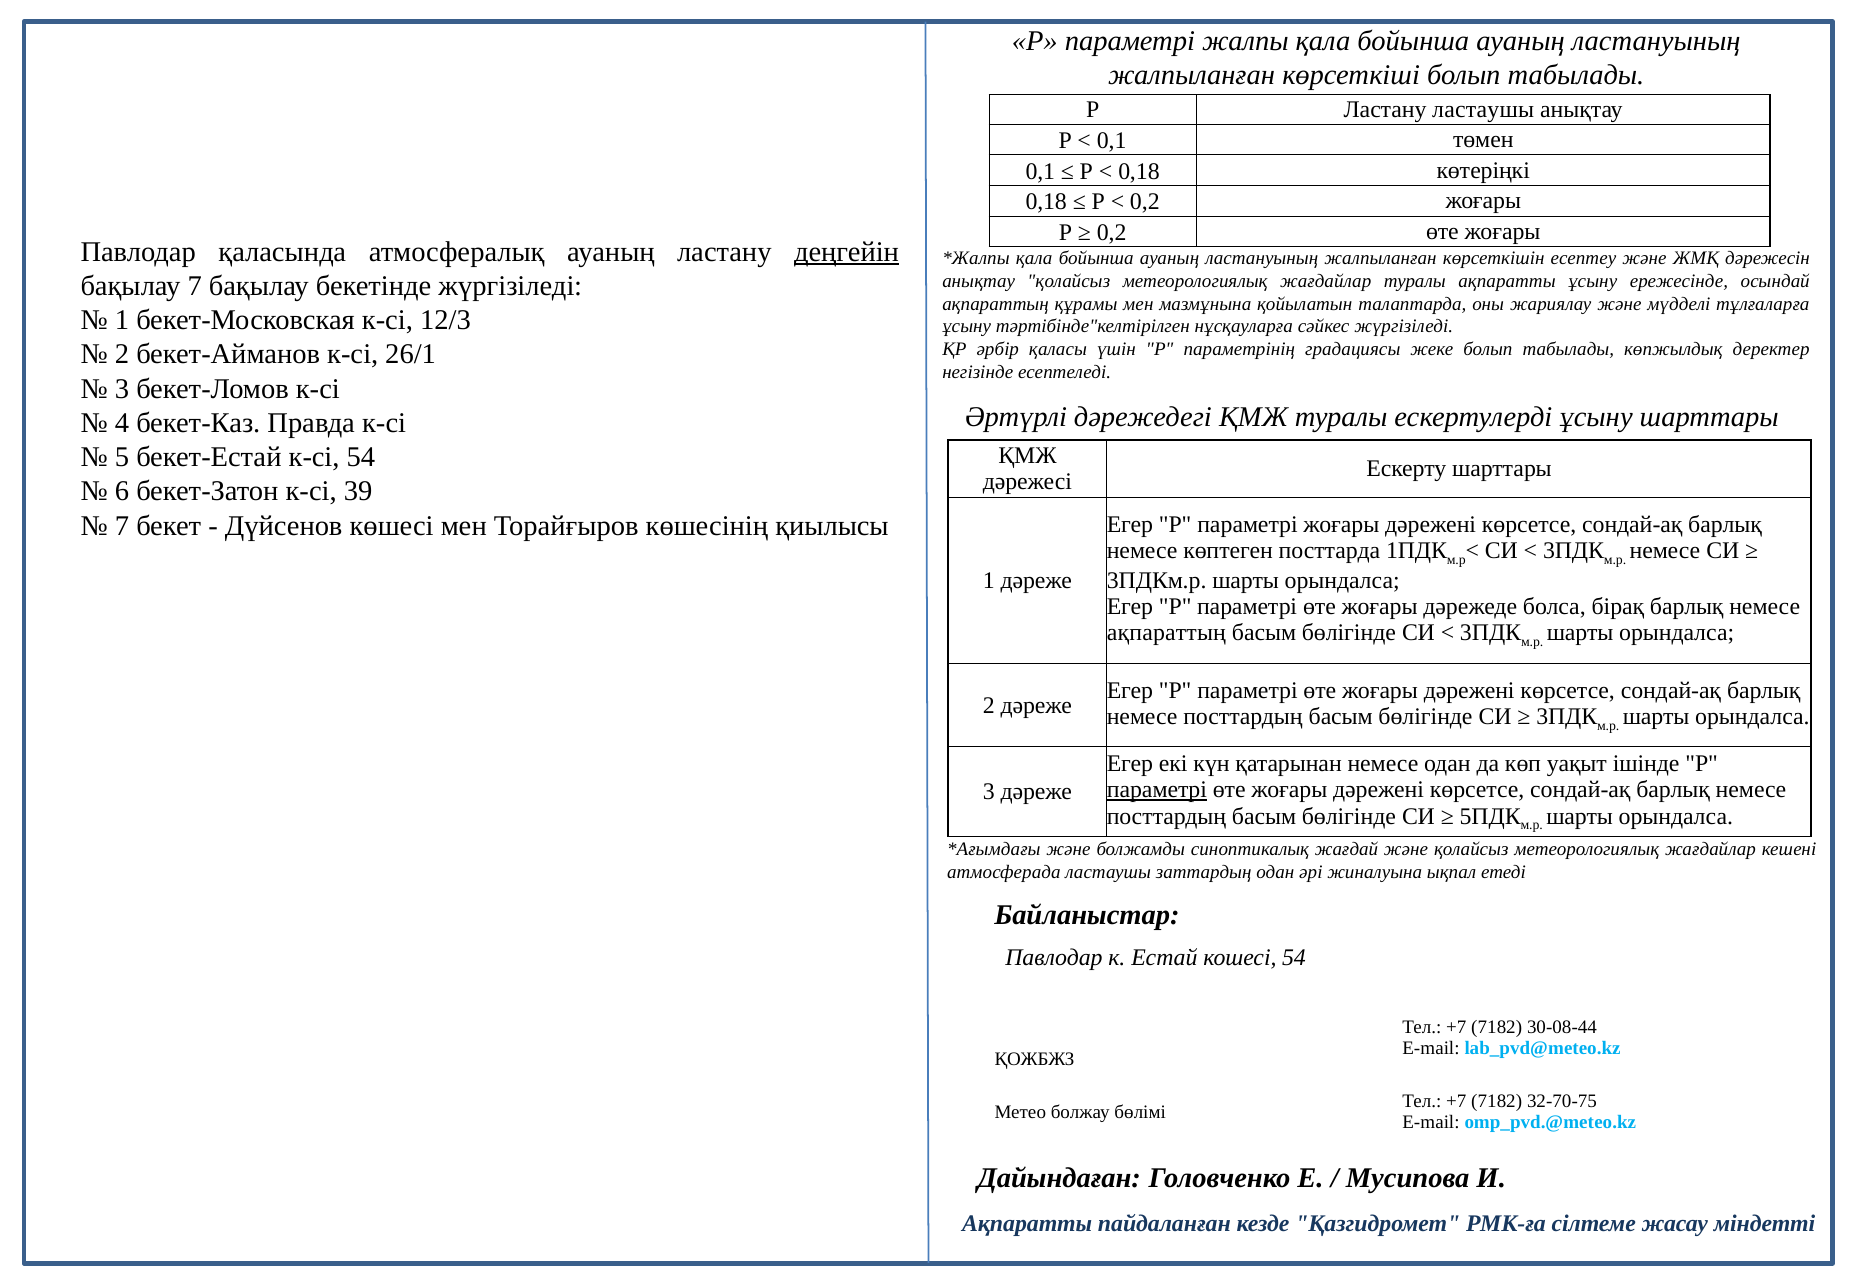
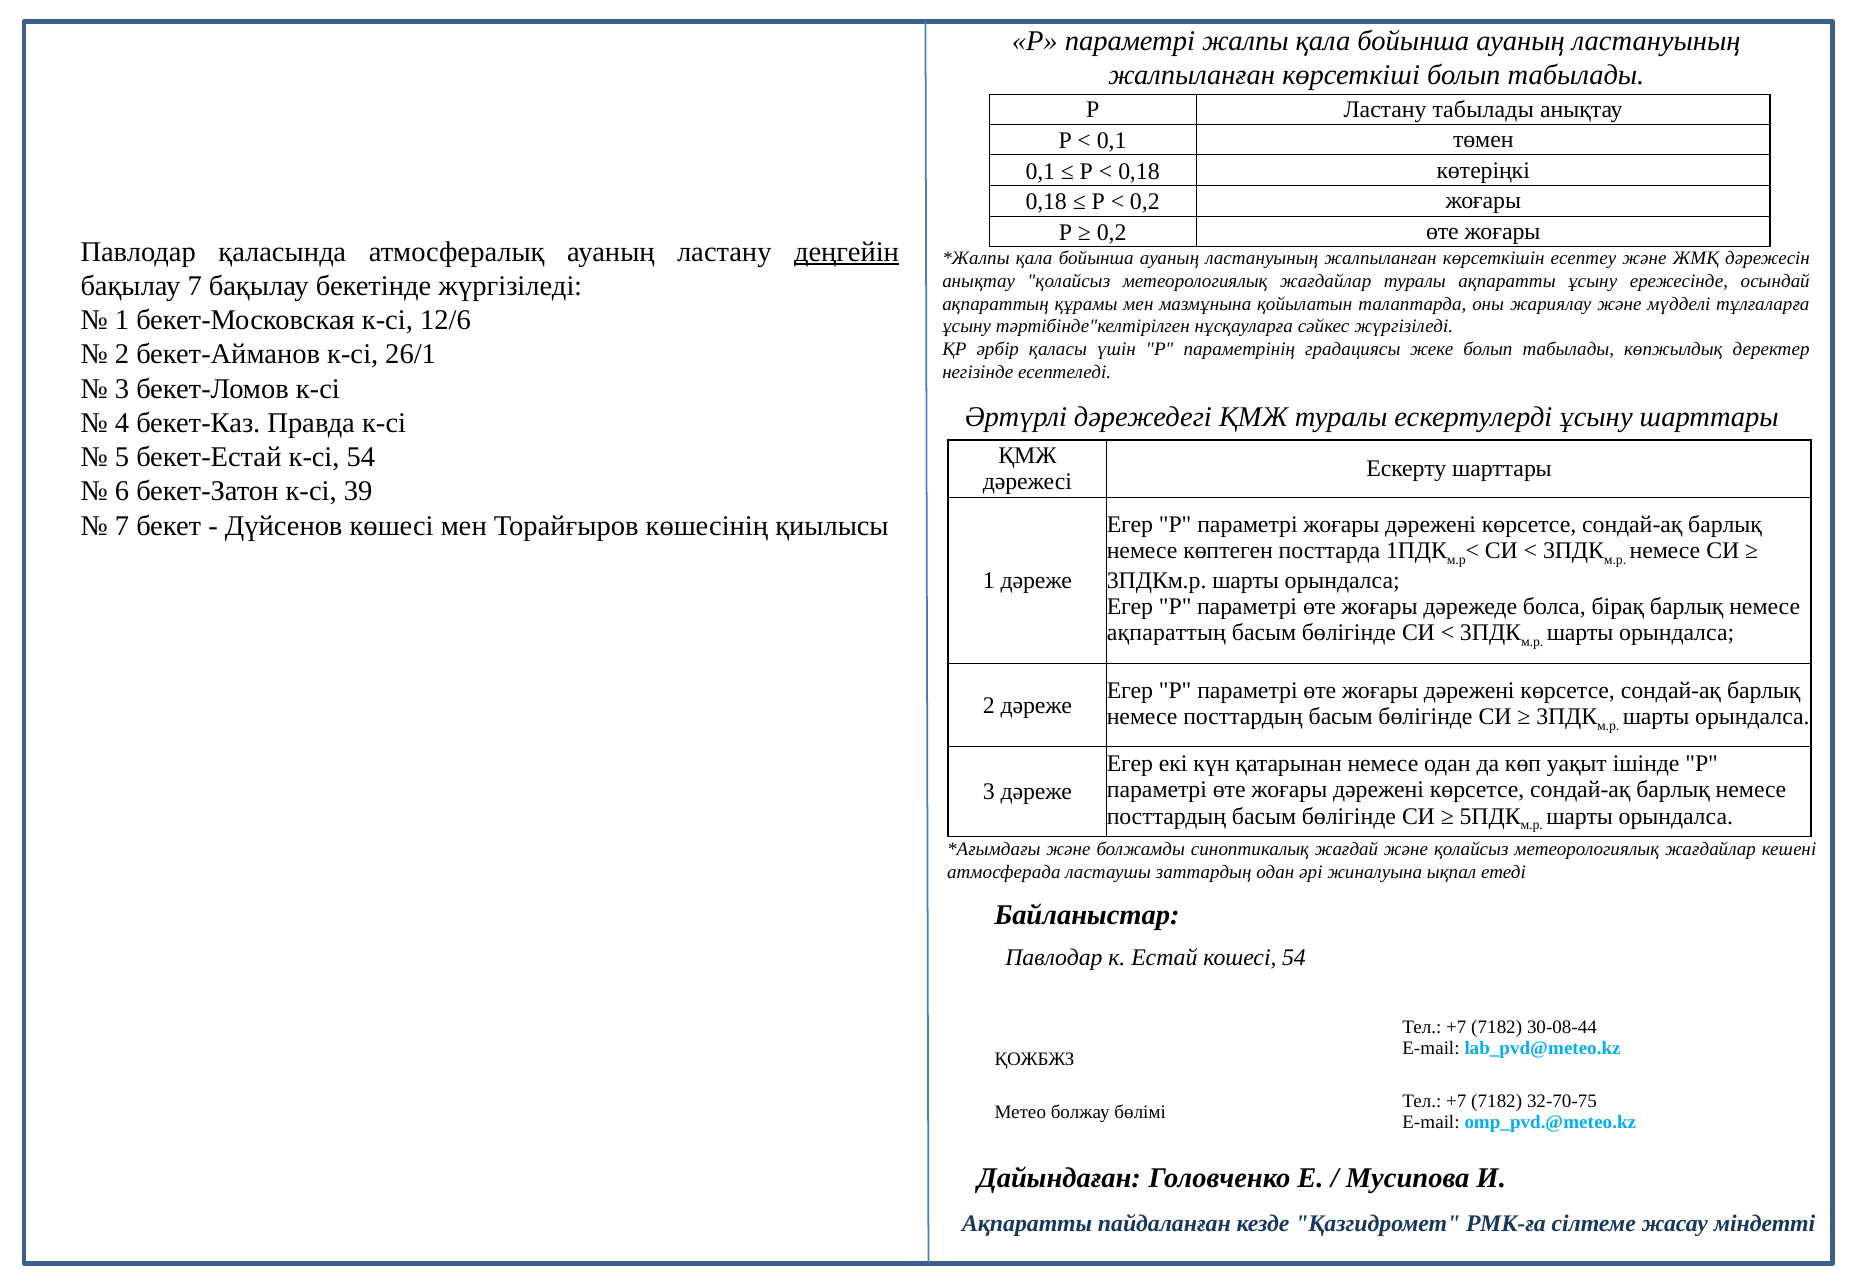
Ластану ластаушы: ластаушы -> табылады
12/3: 12/3 -> 12/6
параметрі at (1157, 790) underline: present -> none
